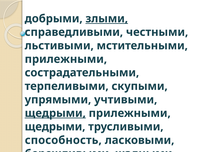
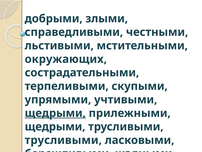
злыми underline: present -> none
прилежными at (66, 59): прилежными -> окружающих
способность at (63, 140): способность -> трусливыми
